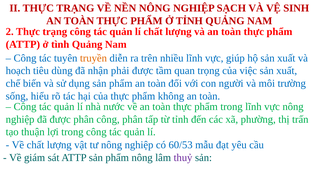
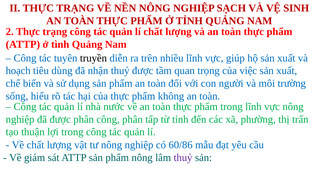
truyền colour: orange -> black
nhận phải: phải -> thuỷ
60/53: 60/53 -> 60/86
